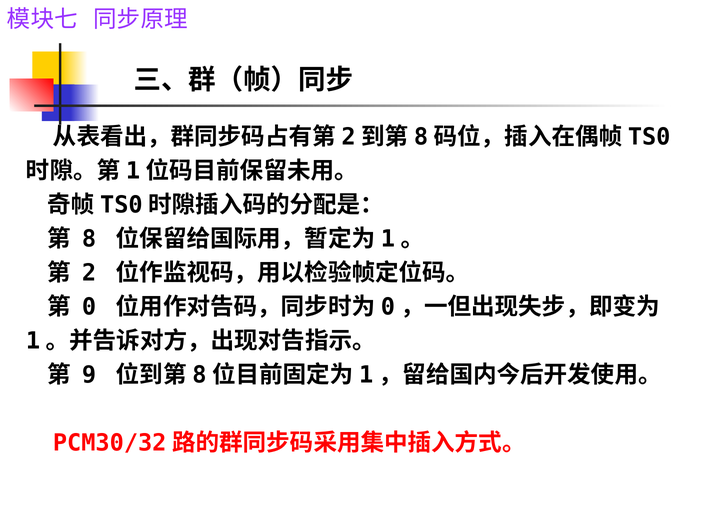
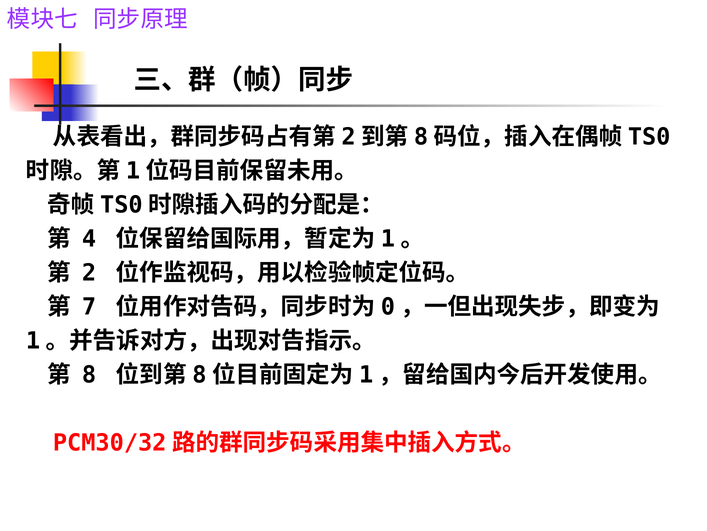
8: 8 -> 4
0: 0 -> 7
9: 9 -> 8
